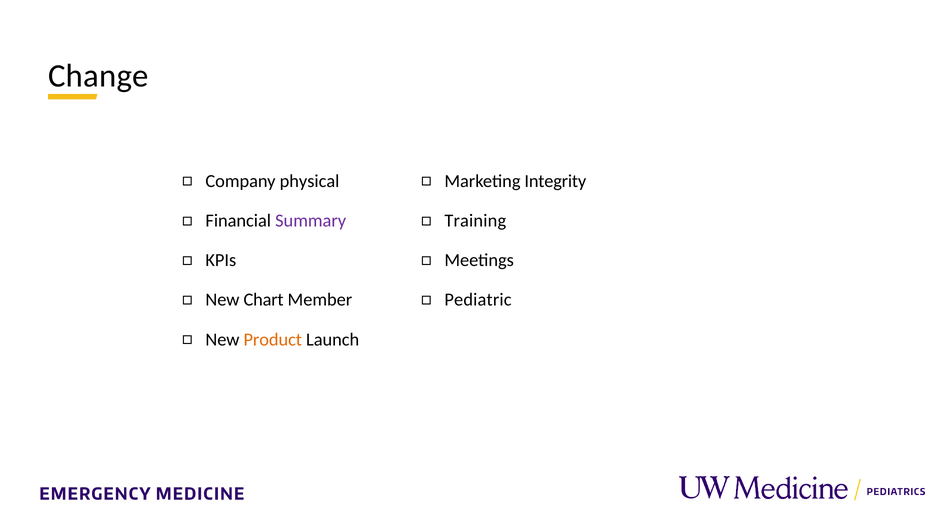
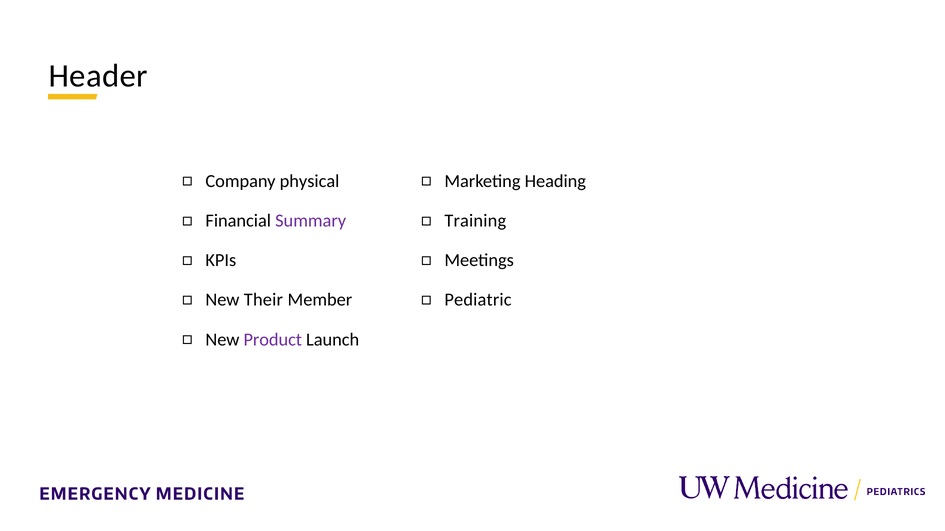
Change: Change -> Header
Integrity: Integrity -> Heading
Chart: Chart -> Their
Product colour: orange -> purple
